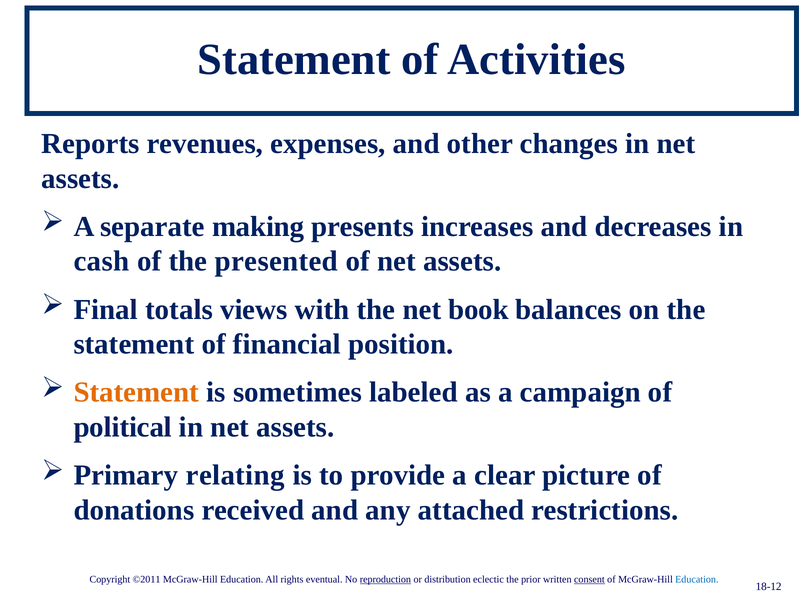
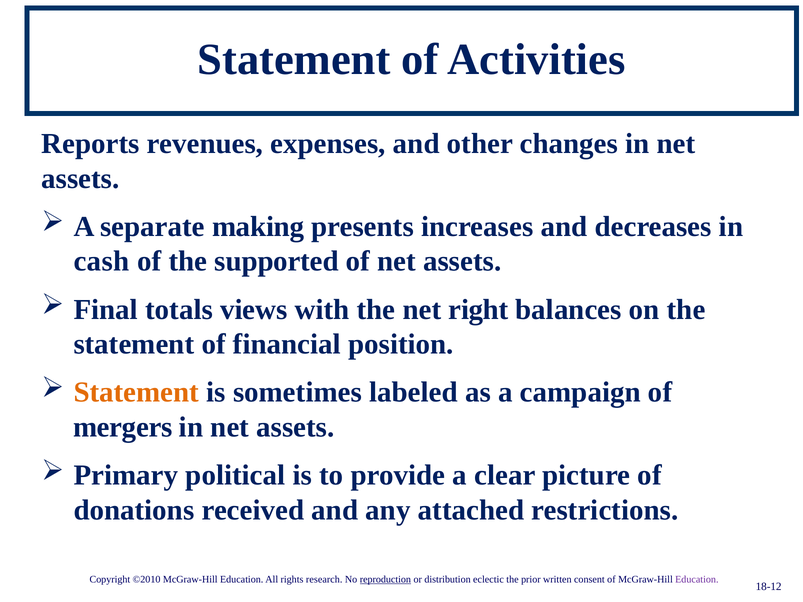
presented: presented -> supported
book: book -> right
political: political -> mergers
relating: relating -> political
©2011: ©2011 -> ©2010
eventual: eventual -> research
consent underline: present -> none
Education at (697, 580) colour: blue -> purple
